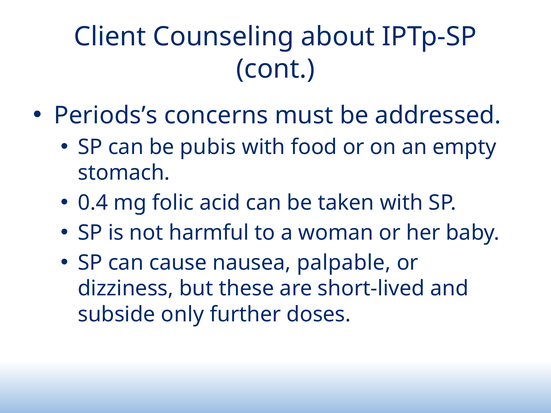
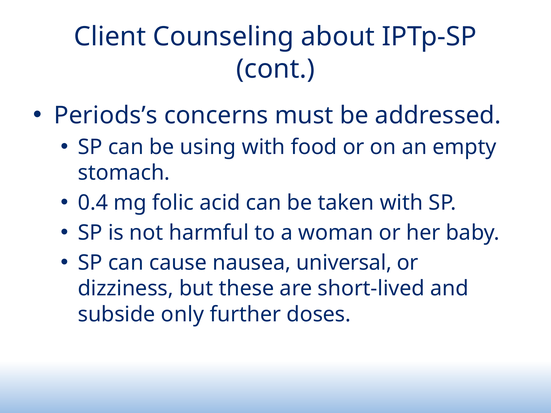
pubis: pubis -> using
palpable: palpable -> universal
